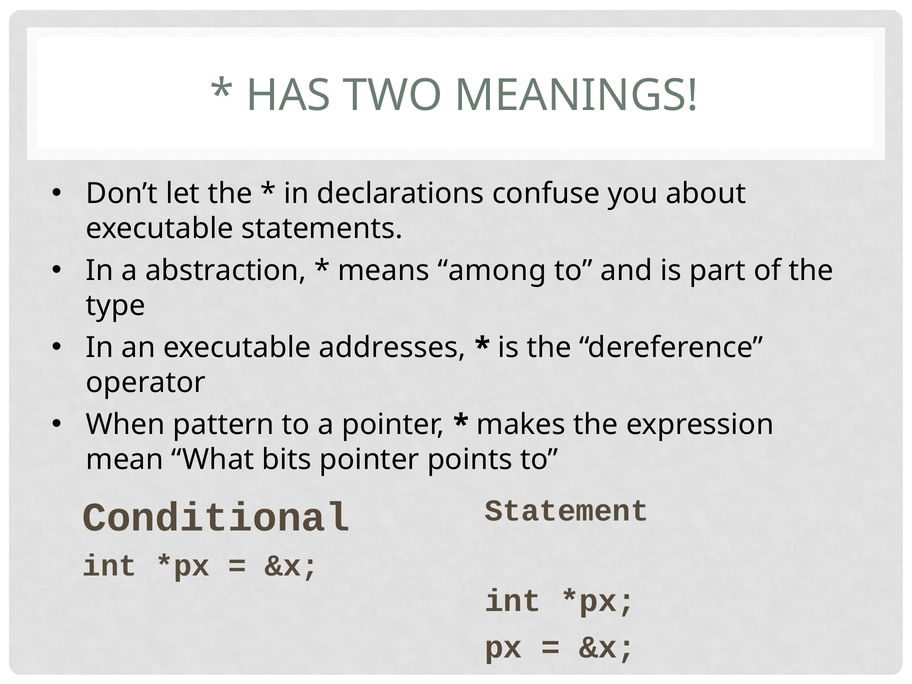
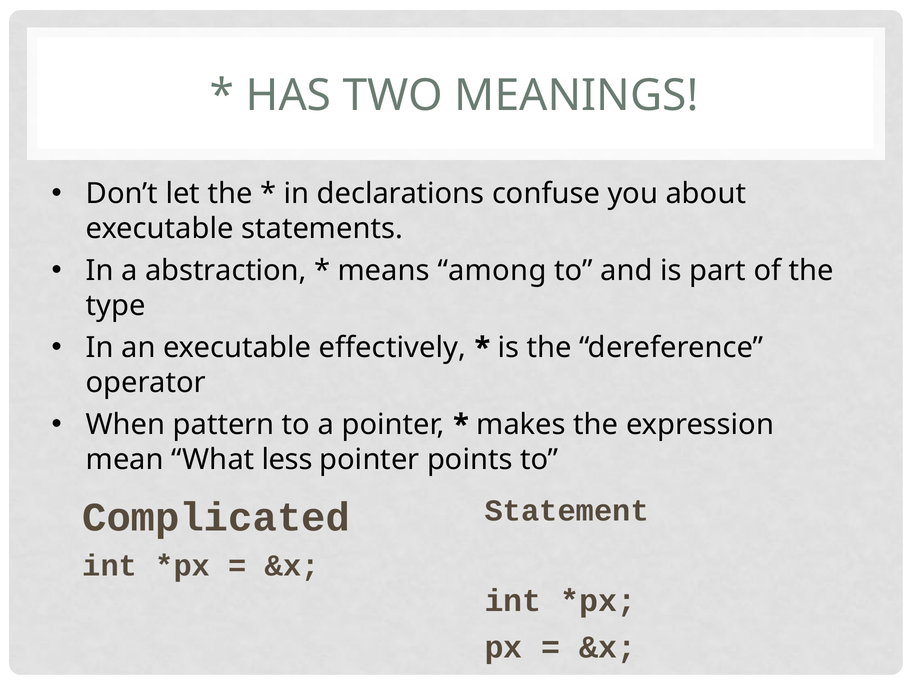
addresses: addresses -> effectively
bits: bits -> less
Conditional: Conditional -> Complicated
